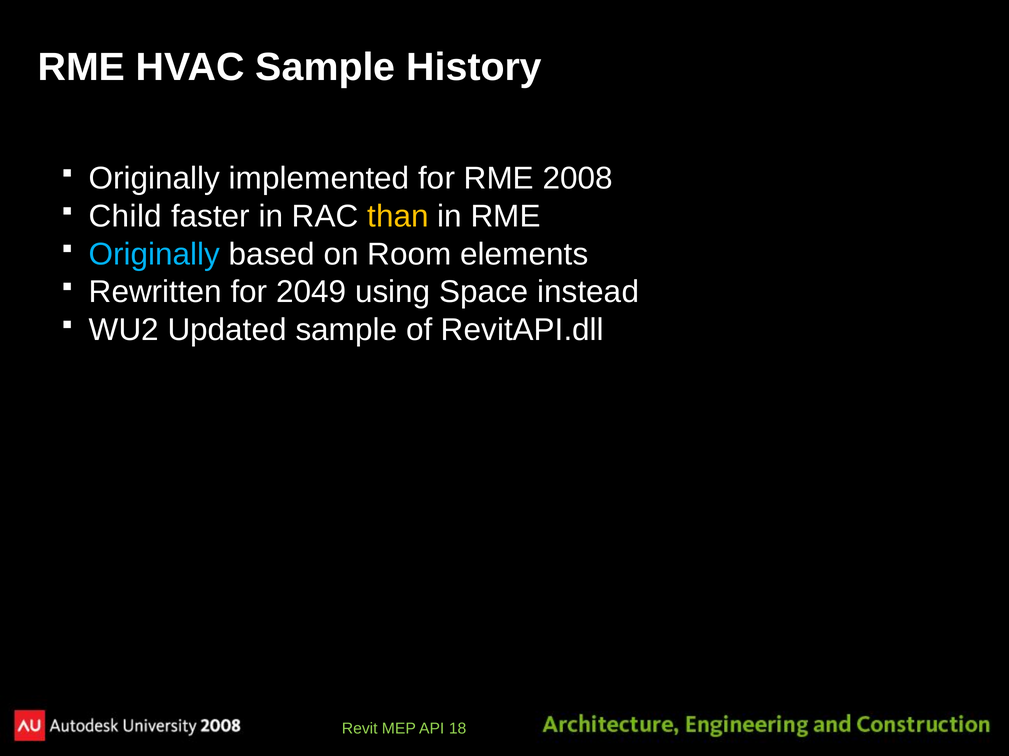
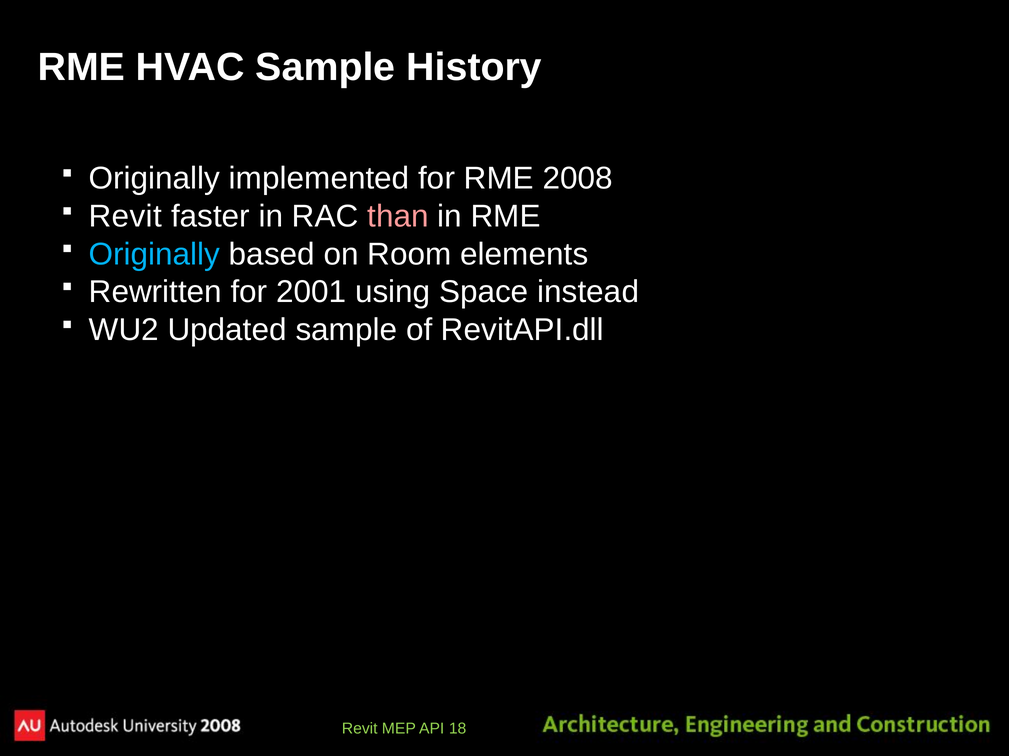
Child at (125, 217): Child -> Revit
than colour: yellow -> pink
2049: 2049 -> 2001
